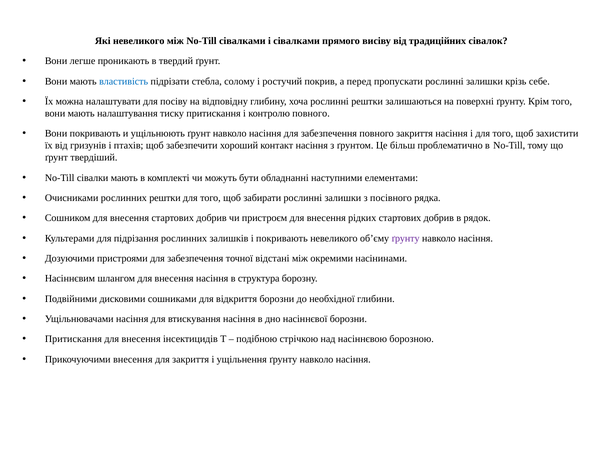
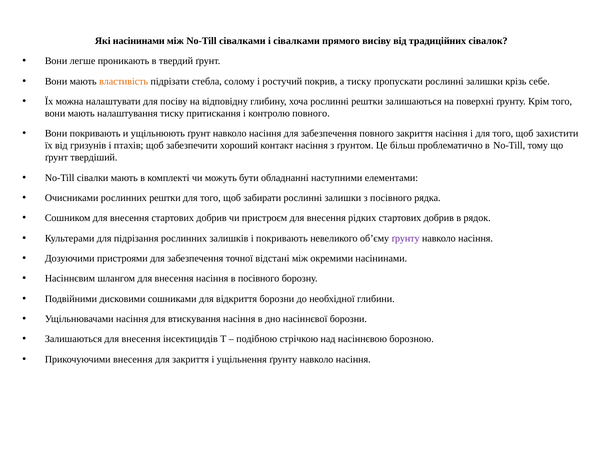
Які невеликого: невеликого -> насінинами
властивість colour: blue -> orange
а перед: перед -> тиску
в структура: структура -> посівного
Притискання at (73, 339): Притискання -> Залишаються
